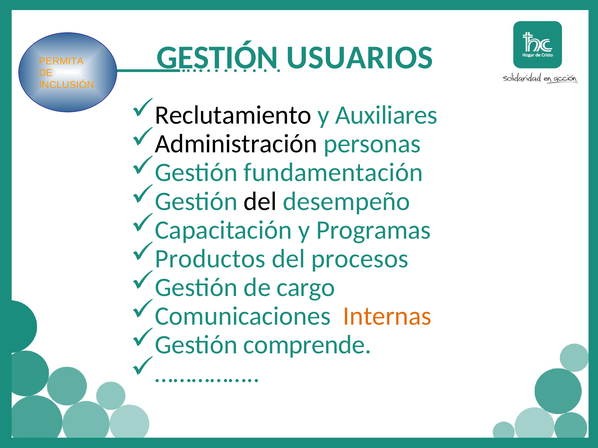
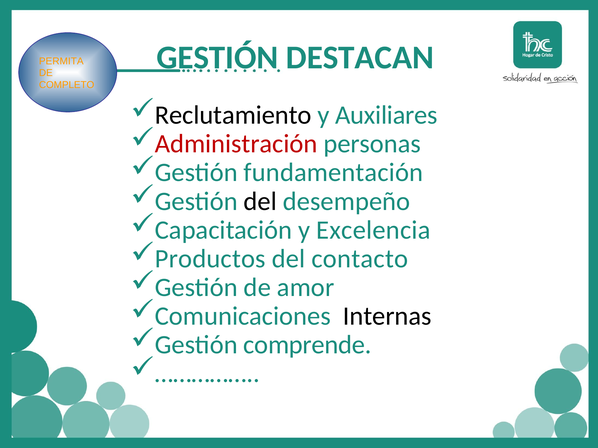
USUARIOS: USUARIOS -> DESTACAN
INCLUSIÓN: INCLUSIÓN -> COMPLETO
Administración colour: black -> red
Programas: Programas -> Excelencia
procesos: procesos -> contacto
cargo: cargo -> amor
Internas colour: orange -> black
